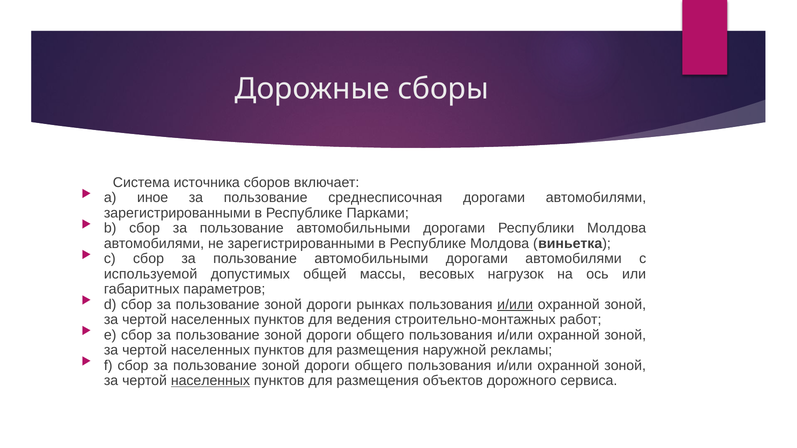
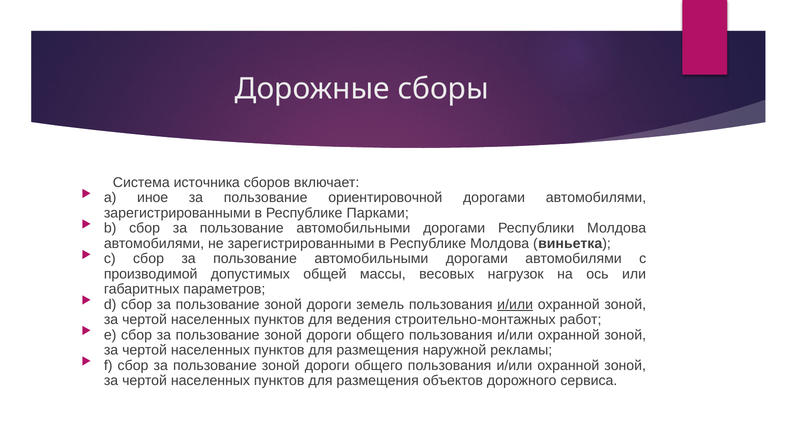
среднесписочная: среднесписочная -> ориентировочной
используемой: используемой -> производимой
рынках: рынках -> земель
населенных at (210, 381) underline: present -> none
